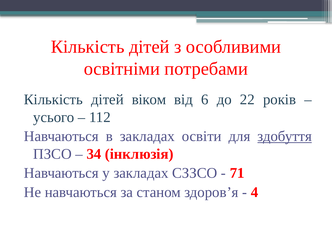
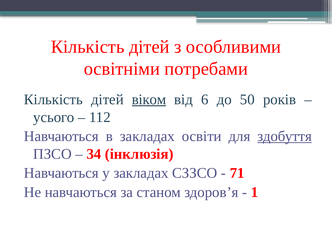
віком underline: none -> present
22: 22 -> 50
4: 4 -> 1
